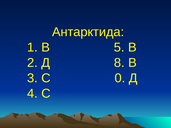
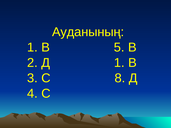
Антарктида: Антарктида -> Ауданының
Д 8: 8 -> 1
0: 0 -> 8
